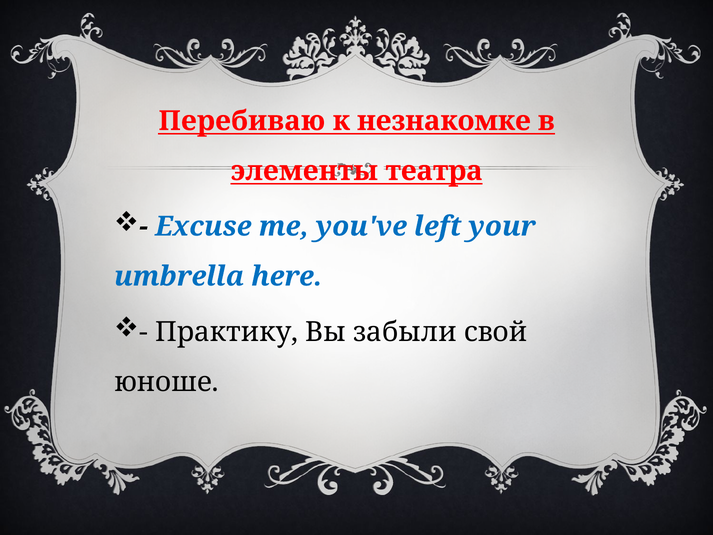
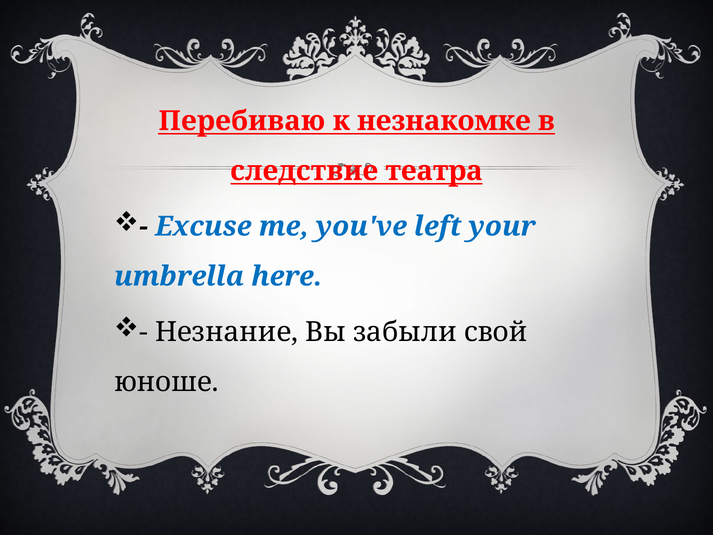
элементы: элементы -> следствие
Практику: Практику -> Незнание
